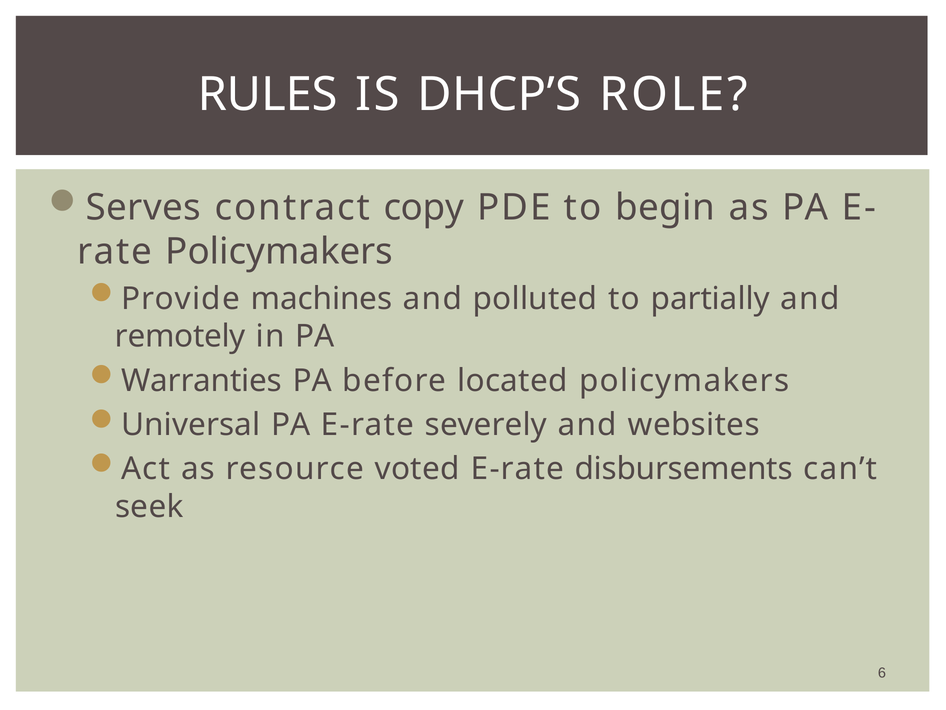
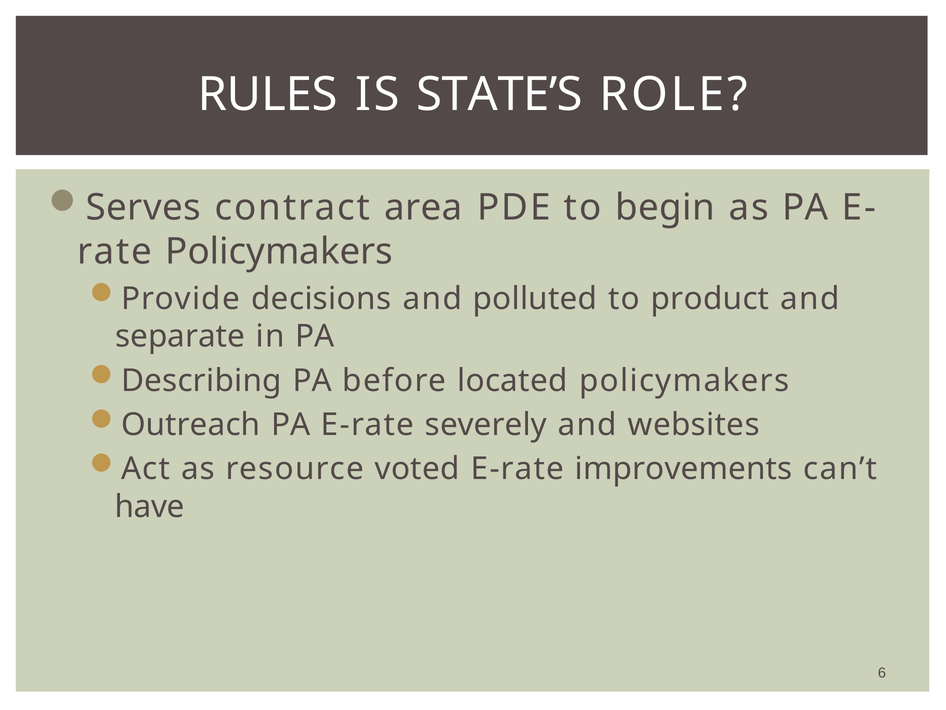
DHCP’S: DHCP’S -> STATE’S
copy: copy -> area
machines: machines -> decisions
partially: partially -> product
remotely: remotely -> separate
Warranties: Warranties -> Describing
Universal: Universal -> Outreach
disbursements: disbursements -> improvements
seek: seek -> have
